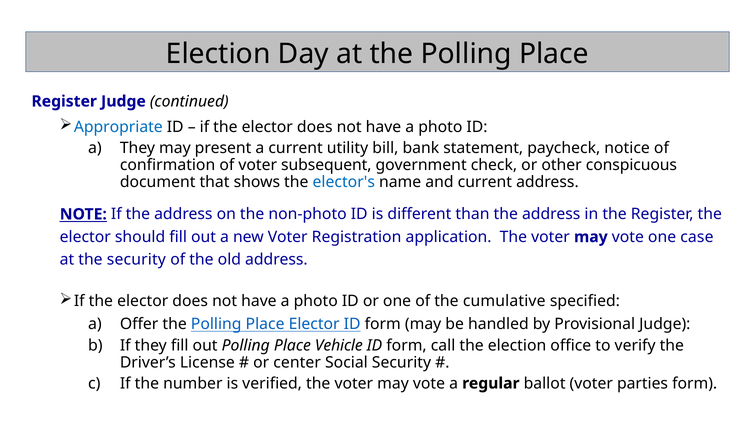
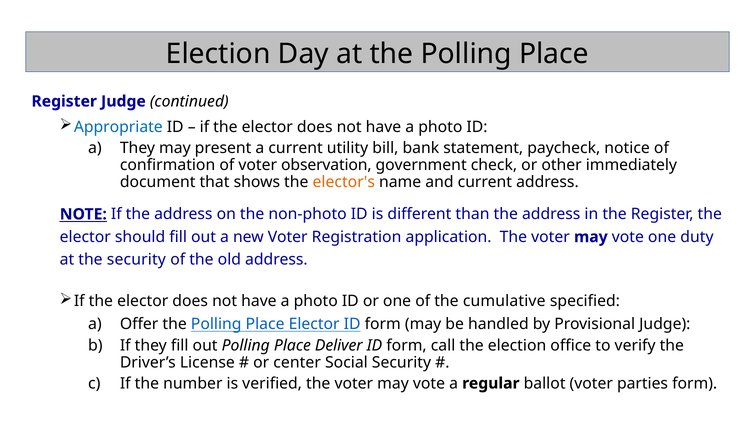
subsequent: subsequent -> observation
conspicuous: conspicuous -> immediately
elector's colour: blue -> orange
case: case -> duty
Vehicle: Vehicle -> Deliver
